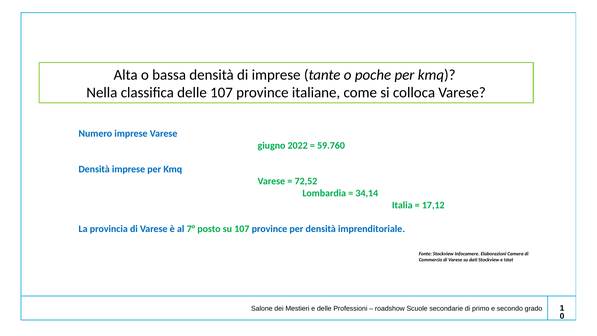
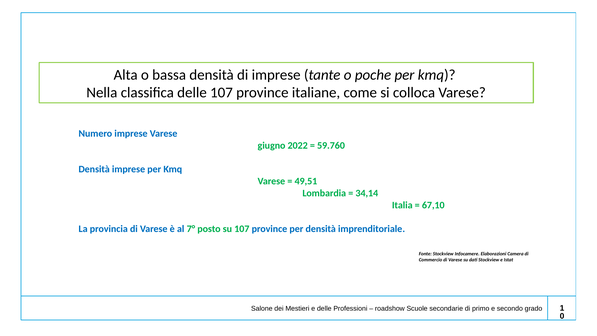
72,52: 72,52 -> 49,51
17,12: 17,12 -> 67,10
